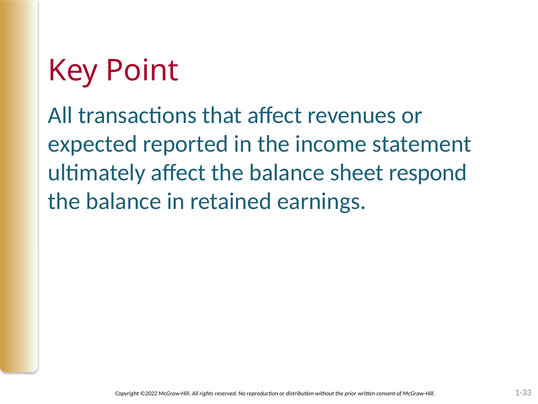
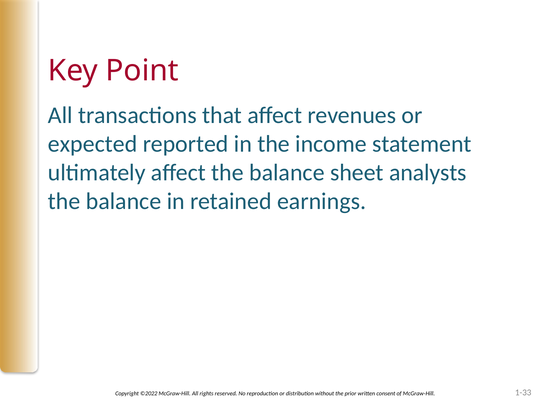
respond: respond -> analysts
